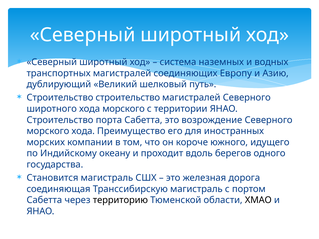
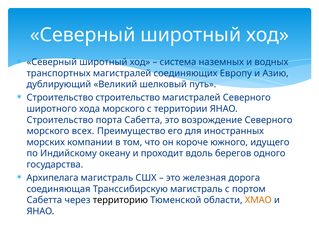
морского хода: хода -> всех
Становится: Становится -> Архипелага
ХМАО colour: black -> orange
